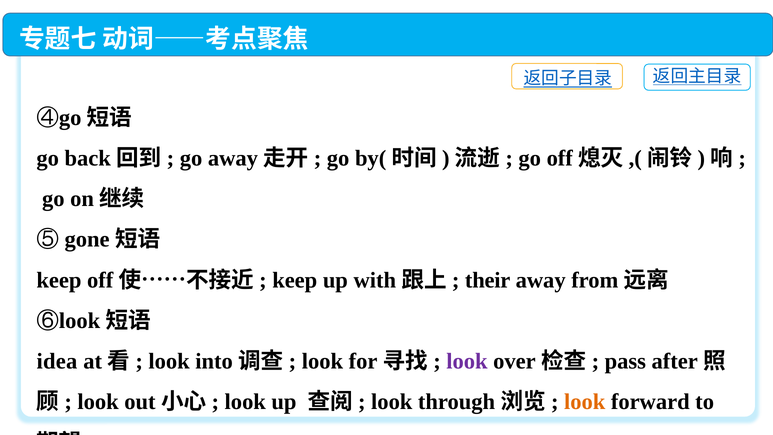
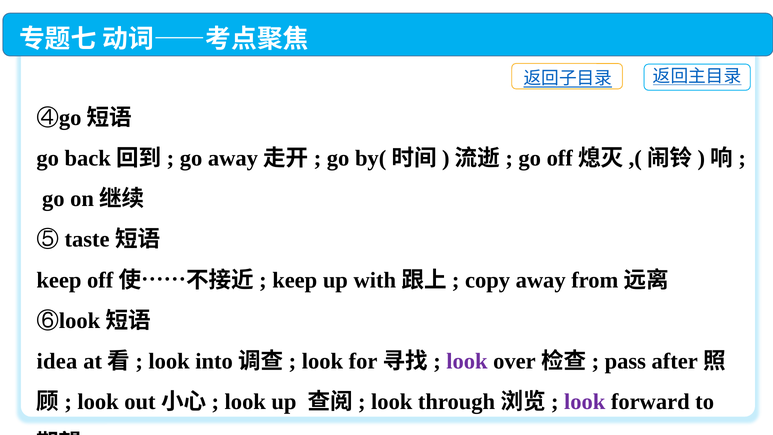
gone: gone -> taste
their: their -> copy
look at (585, 402) colour: orange -> purple
